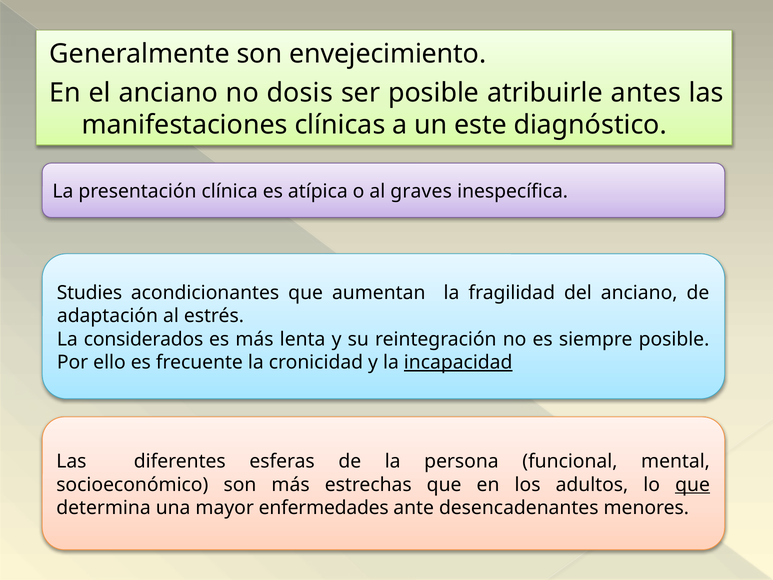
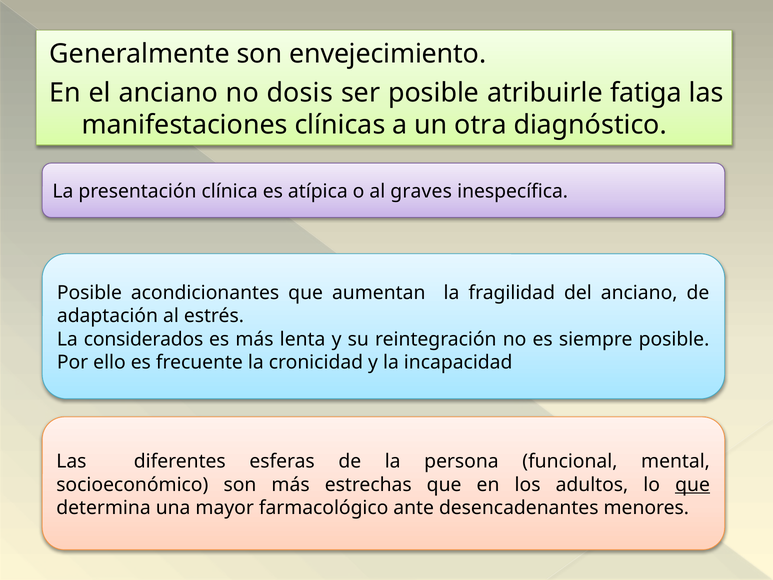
antes: antes -> fatiga
este: este -> otra
Studies at (89, 293): Studies -> Posible
incapacidad underline: present -> none
enfermedades: enfermedades -> farmacológico
